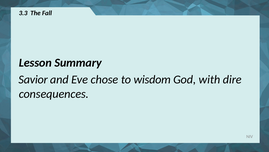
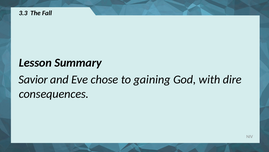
wisdom: wisdom -> gaining
